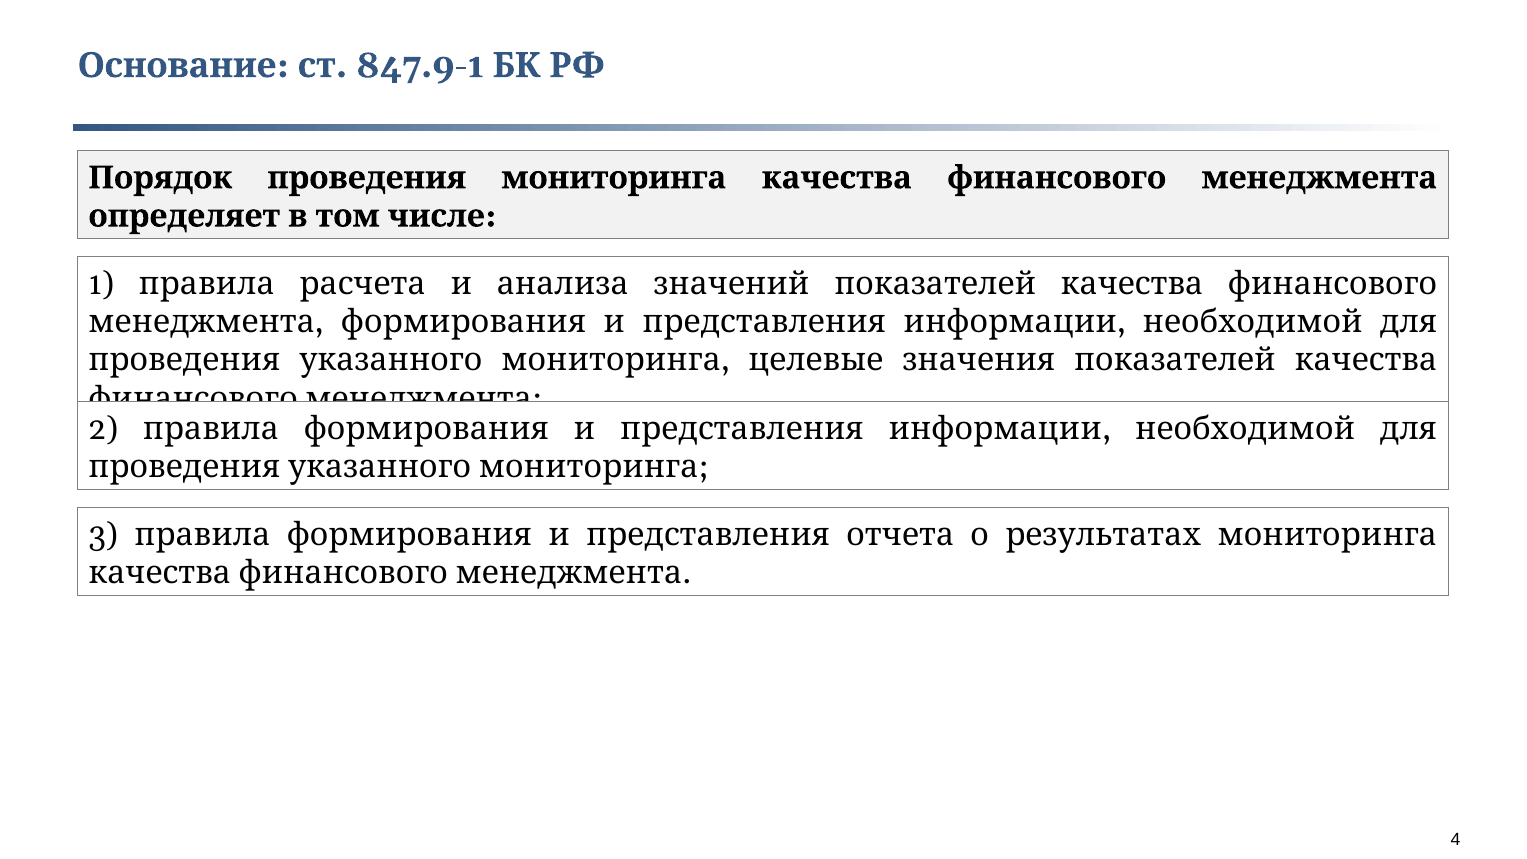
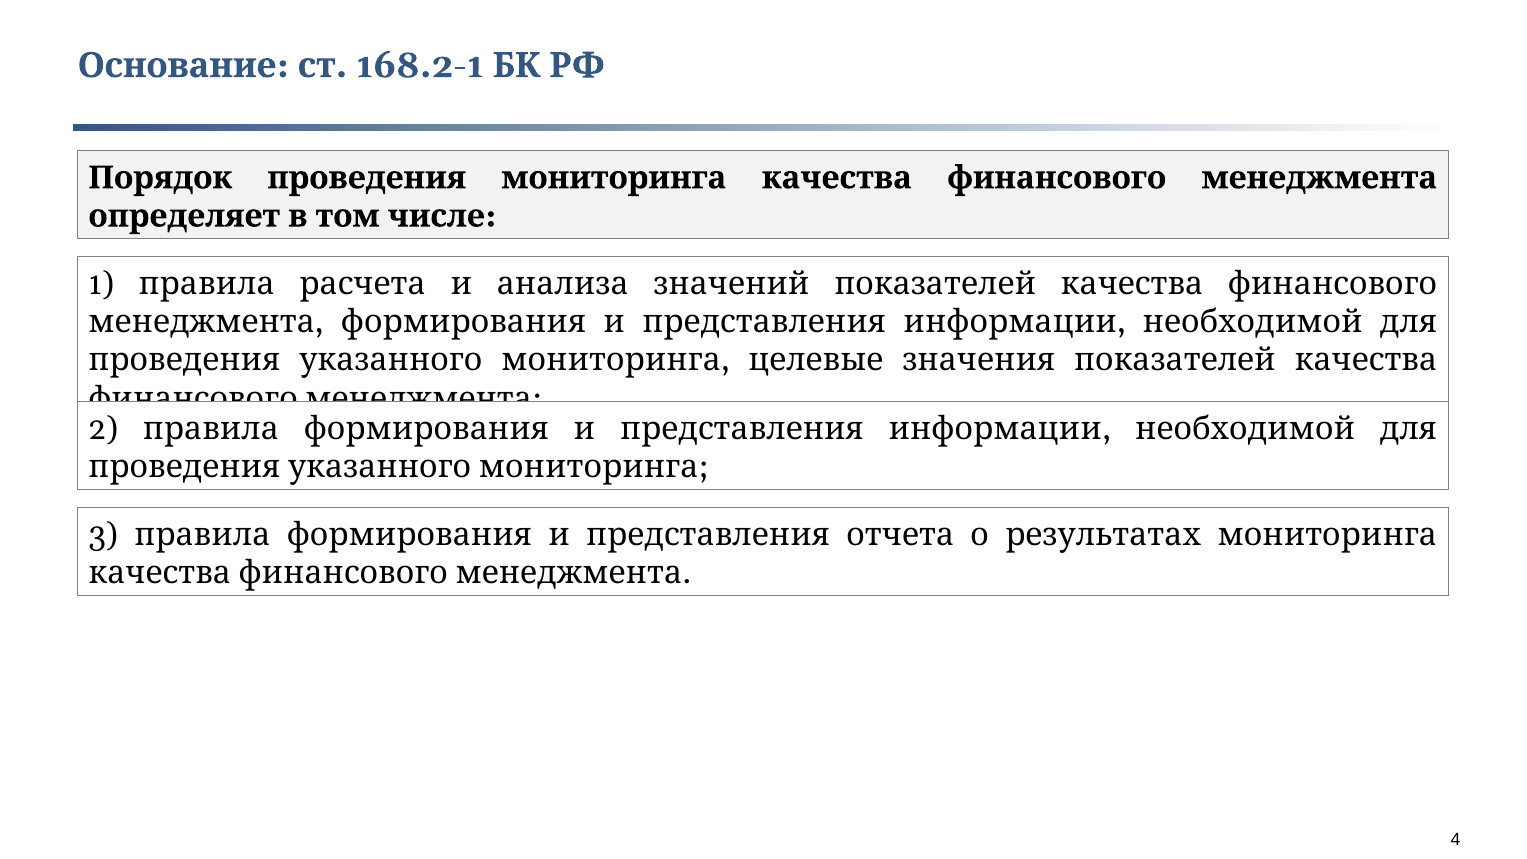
847.9-1: 847.9-1 -> 168.2-1
